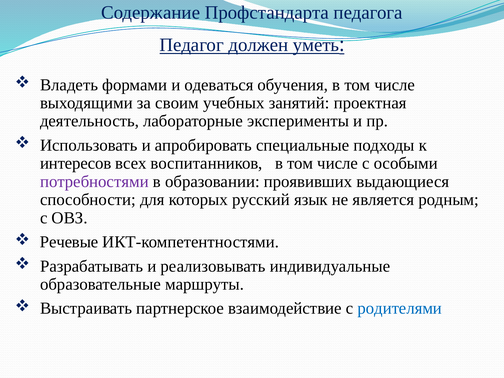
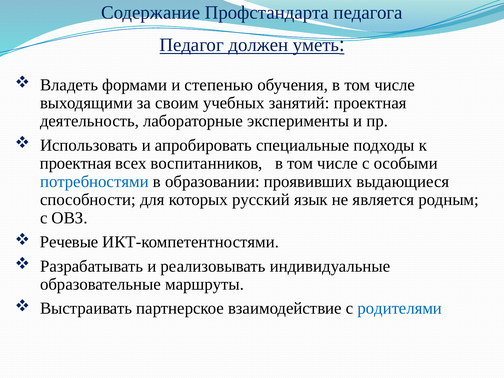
одеваться: одеваться -> степенью
интересов at (76, 163): интересов -> проектная
потребностями colour: purple -> blue
